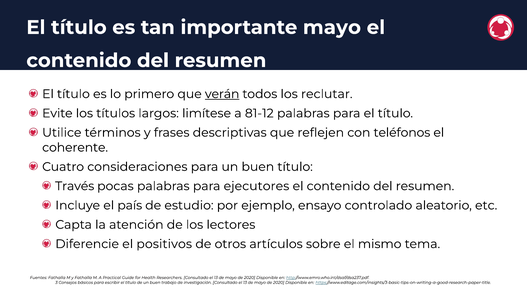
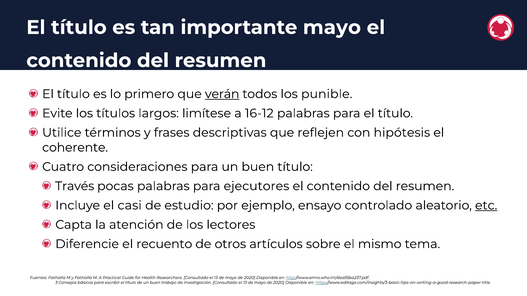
reclutar: reclutar -> punible
81-12: 81-12 -> 16-12
teléfonos: teléfonos -> hipótesis
país: país -> casi
etc underline: none -> present
positivos: positivos -> recuento
